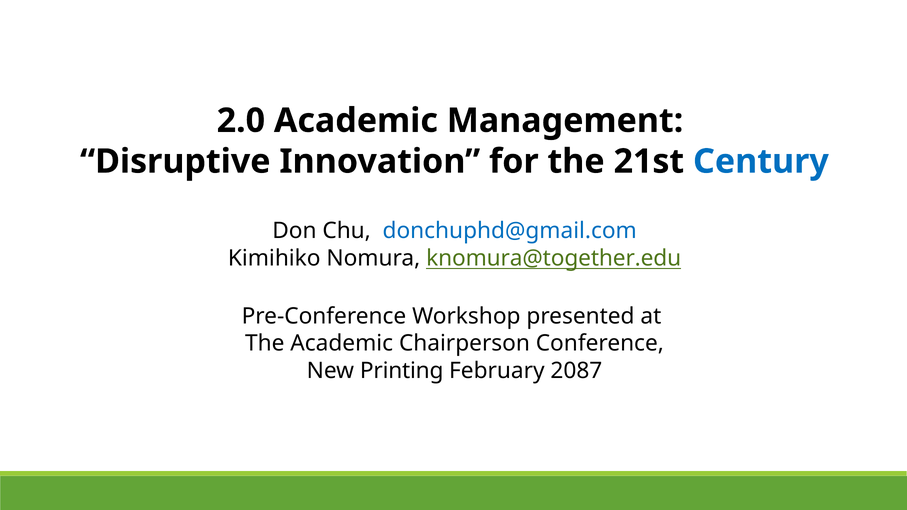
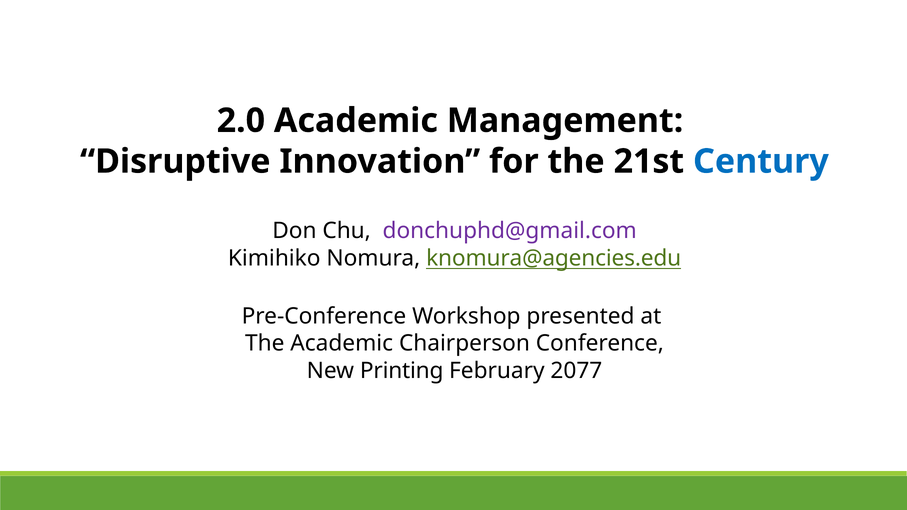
donchuphd@gmail.com colour: blue -> purple
knomura@together.edu: knomura@together.edu -> knomura@agencies.edu
2087: 2087 -> 2077
